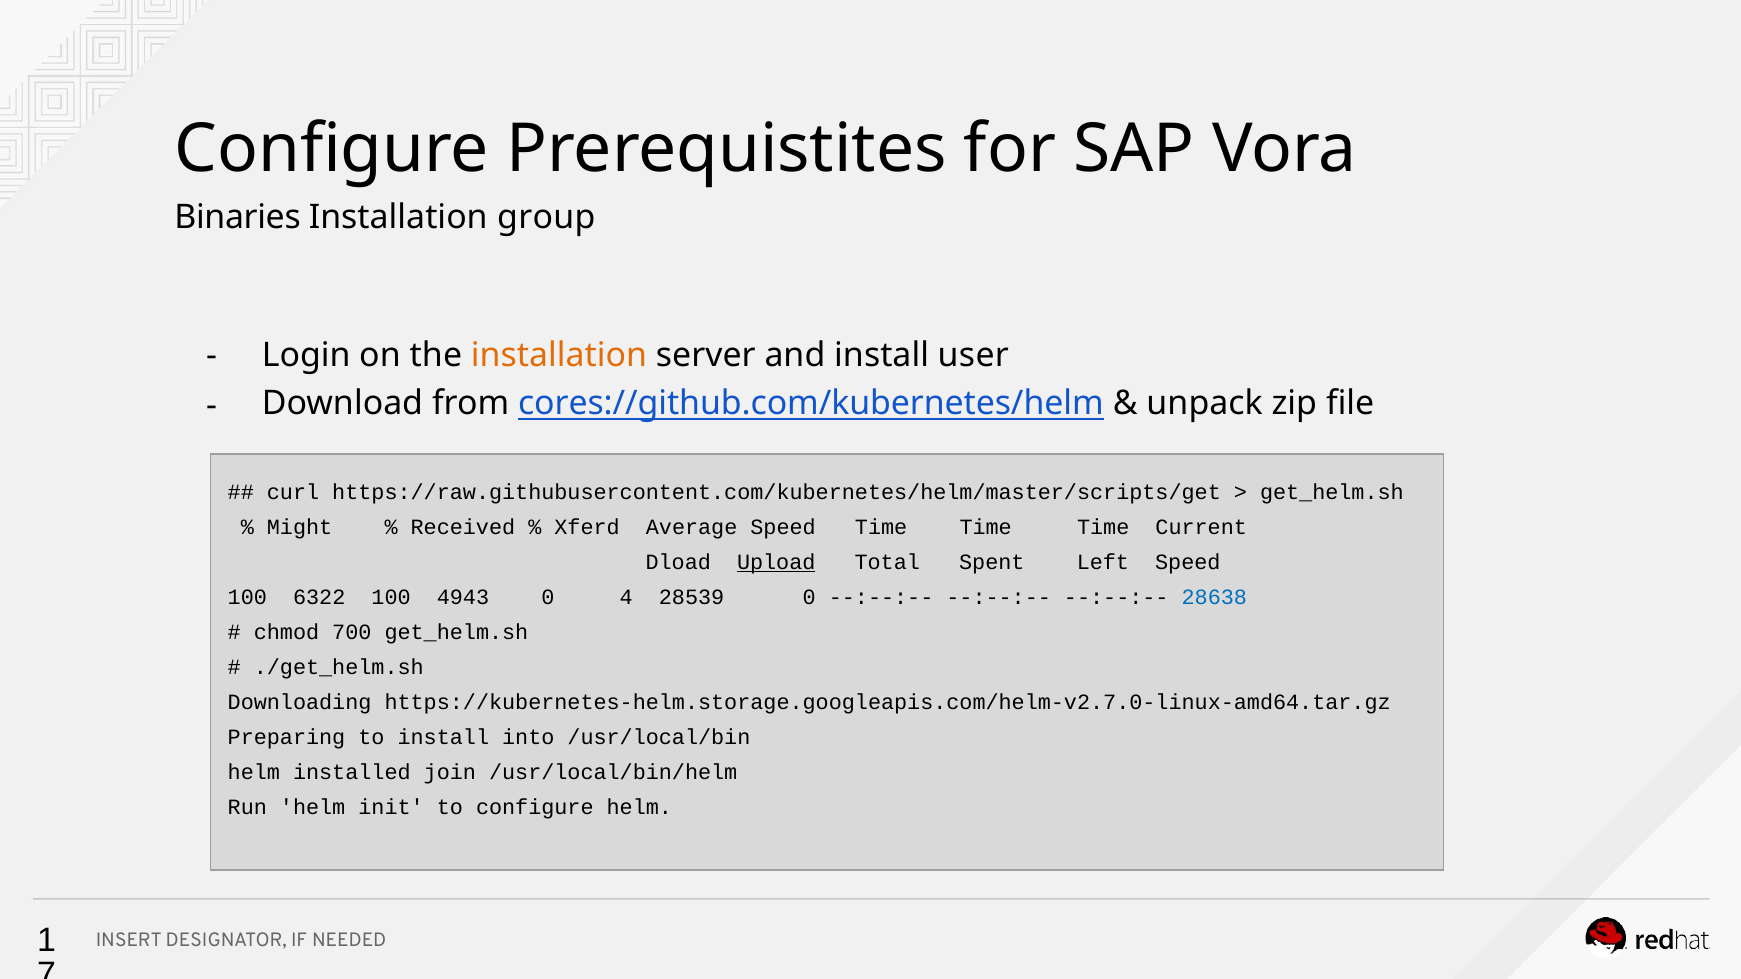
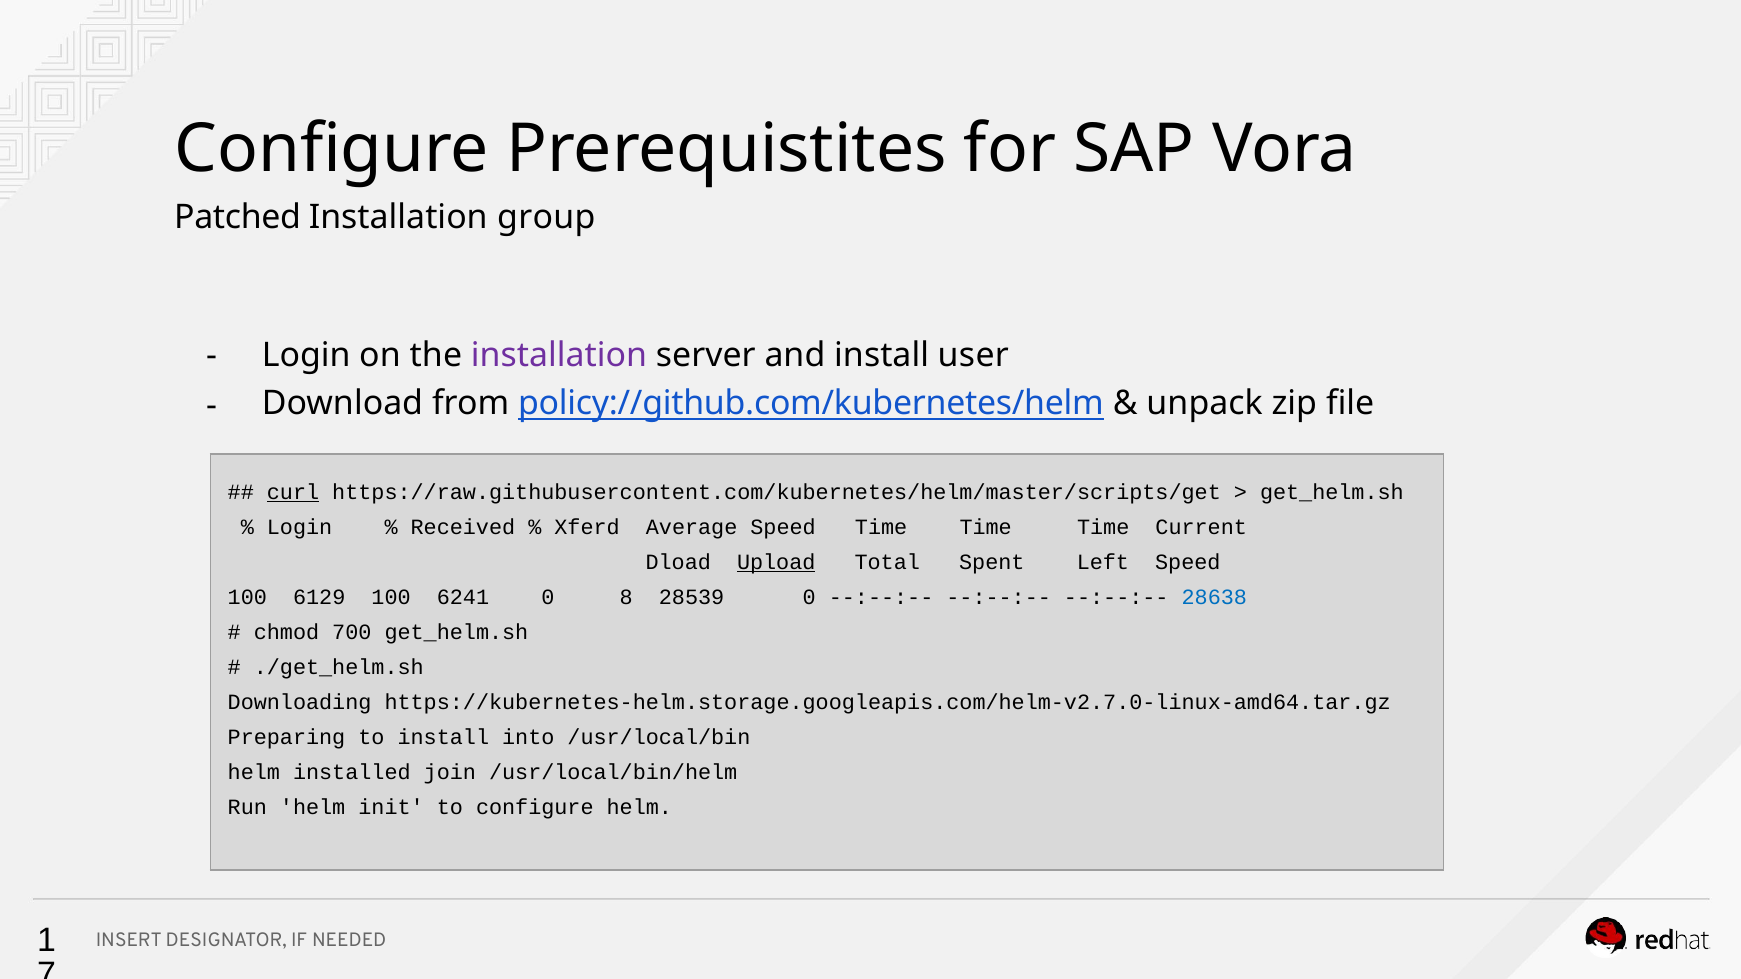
Binaries: Binaries -> Patched
installation at (559, 356) colour: orange -> purple
cores://github.com/kubernetes/helm: cores://github.com/kubernetes/helm -> policy://github.com/kubernetes/helm
curl underline: none -> present
Might at (300, 528): Might -> Login
6322: 6322 -> 6129
4943: 4943 -> 6241
4: 4 -> 8
